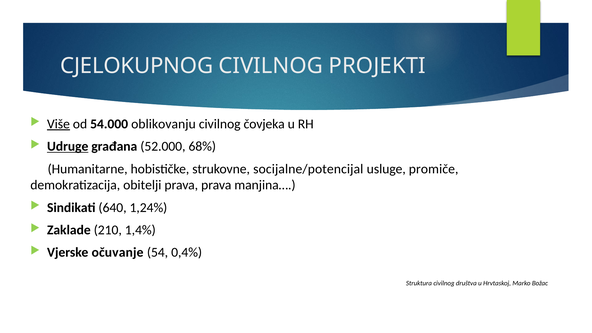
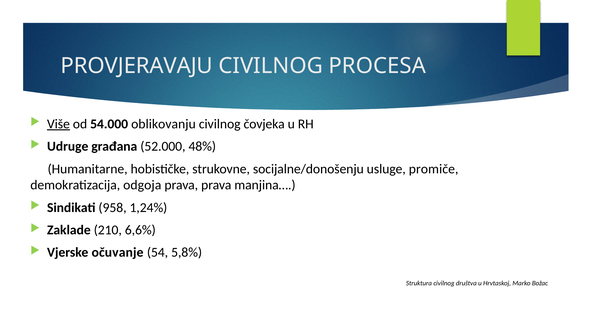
CJELOKUPNOG: CJELOKUPNOG -> PROVJERAVAJU
PROJEKTI: PROJEKTI -> PROCESA
Udruge underline: present -> none
68%: 68% -> 48%
socijalne/potencijal: socijalne/potencijal -> socijalne/donošenju
obitelji: obitelji -> odgoja
640: 640 -> 958
1,4%: 1,4% -> 6,6%
0,4%: 0,4% -> 5,8%
